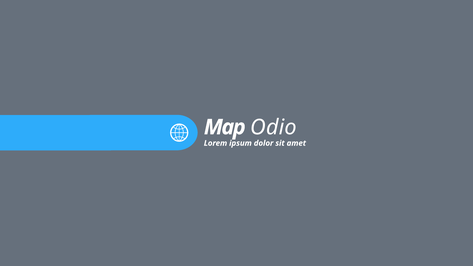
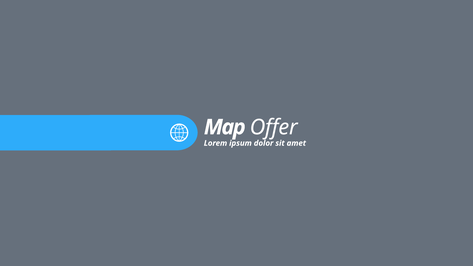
Odio: Odio -> Offer
